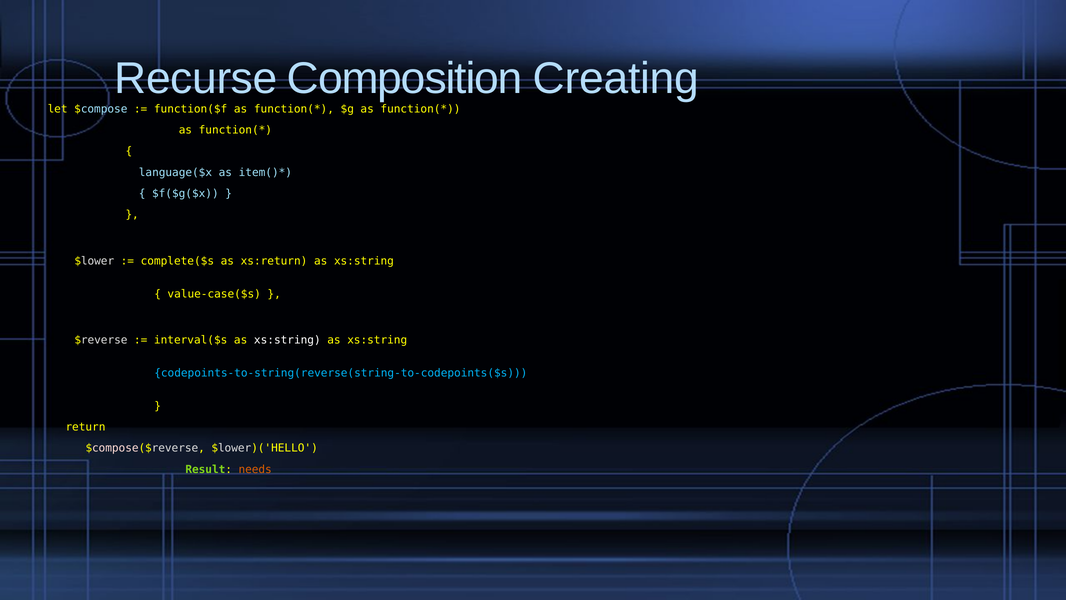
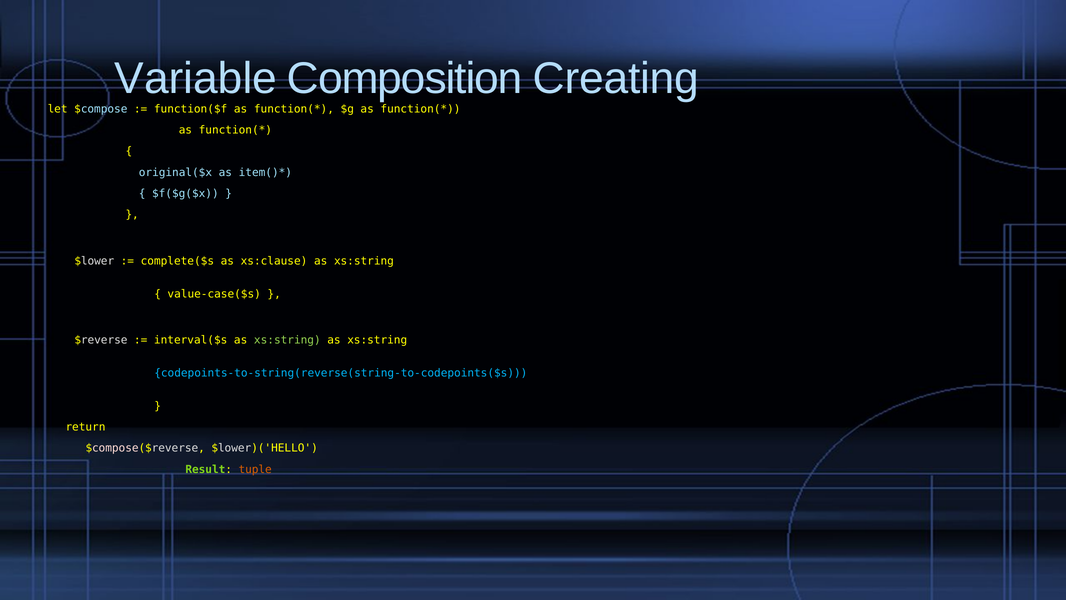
Recurse: Recurse -> Variable
language($x: language($x -> original($x
xs:return: xs:return -> xs:clause
xs:string at (287, 340) colour: white -> light green
needs: needs -> tuple
